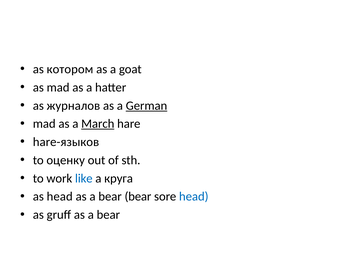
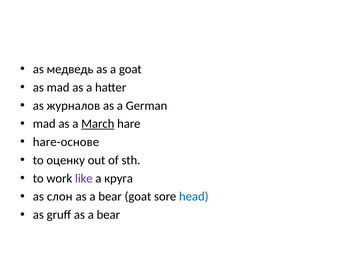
котором: котором -> медведь
German underline: present -> none
hare-языков: hare-языков -> hare-основе
like colour: blue -> purple
as head: head -> слон
bear bear: bear -> goat
